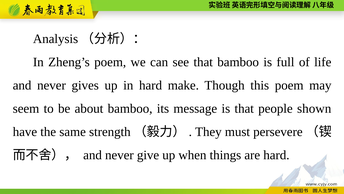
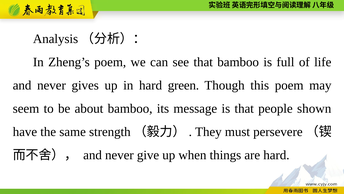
make: make -> green
